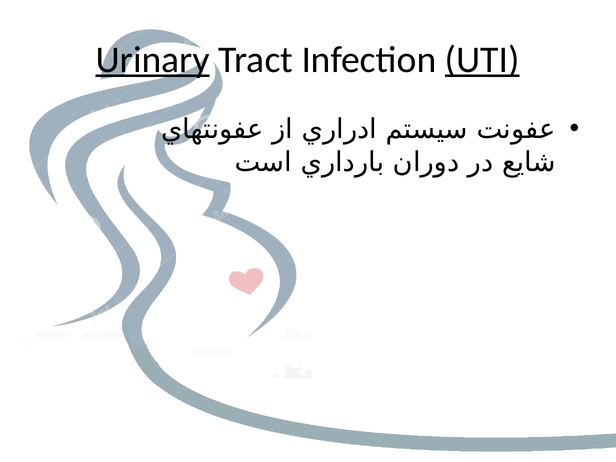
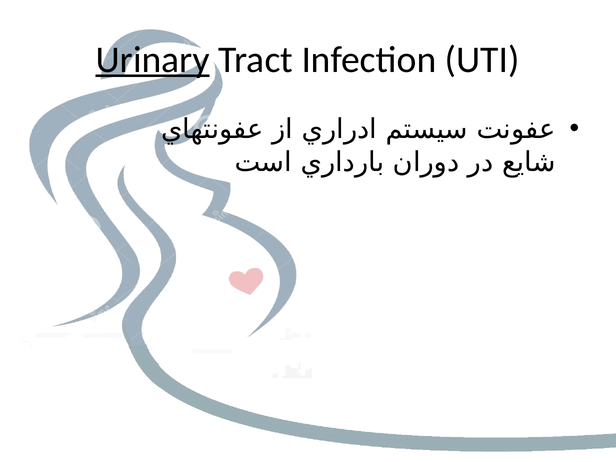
UTI underline: present -> none
